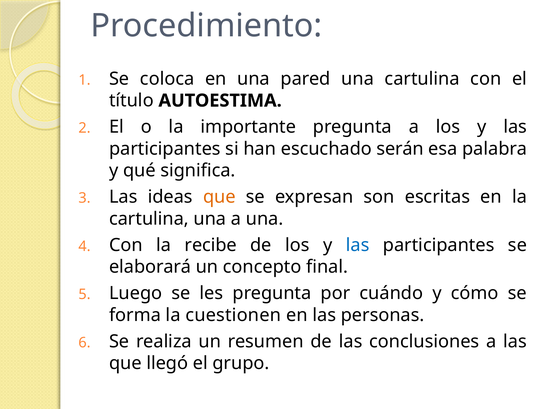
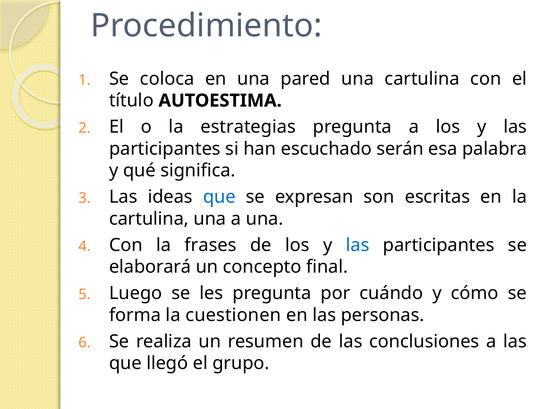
importante: importante -> estrategias
que at (219, 197) colour: orange -> blue
recibe: recibe -> frases
